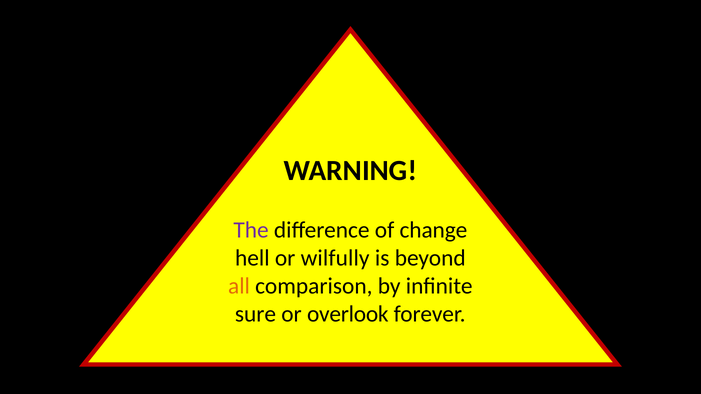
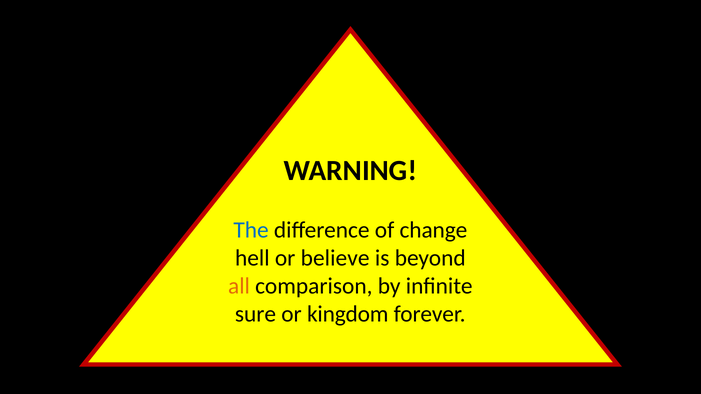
The colour: purple -> blue
wilfully: wilfully -> believe
overlook: overlook -> kingdom
